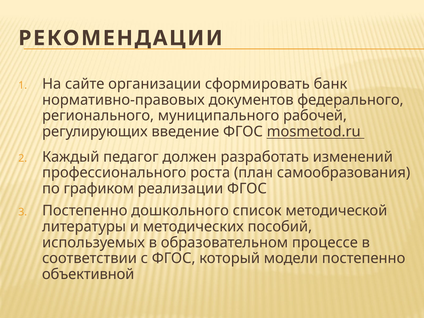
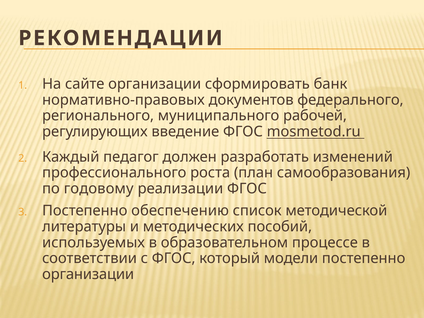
графиком: графиком -> годовому
дошкольного: дошкольного -> обеспечению
объективной at (88, 274): объективной -> организации
